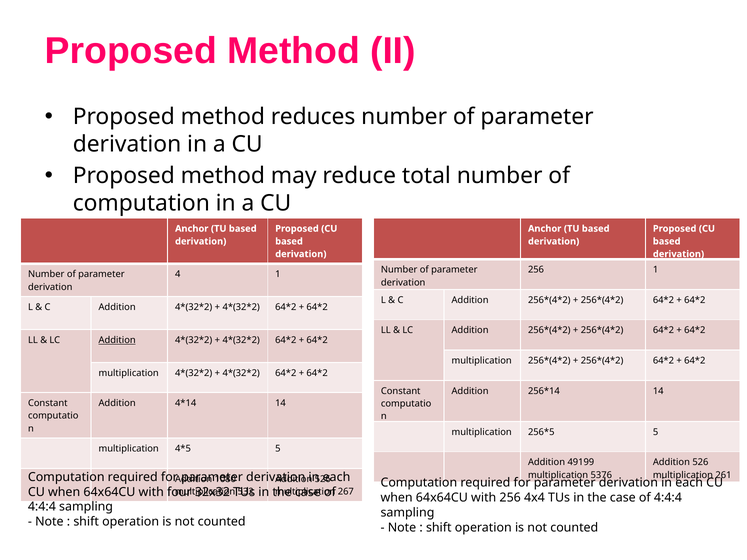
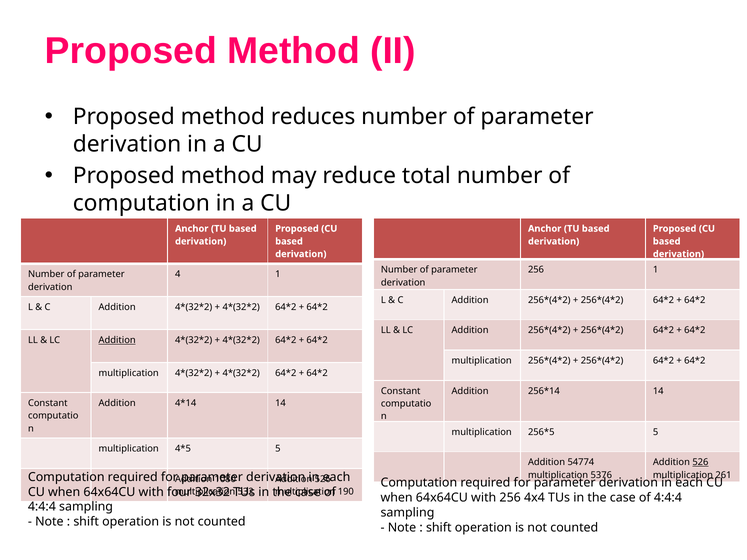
49199: 49199 -> 54774
526 at (700, 463) underline: none -> present
267: 267 -> 190
